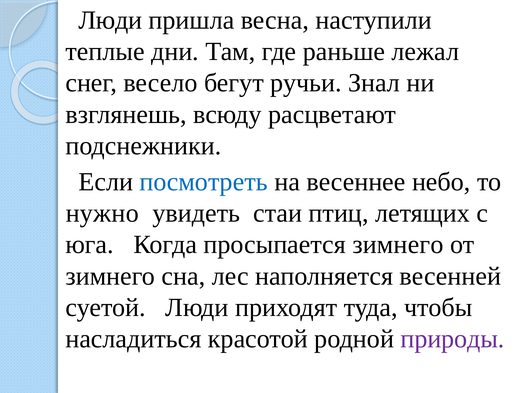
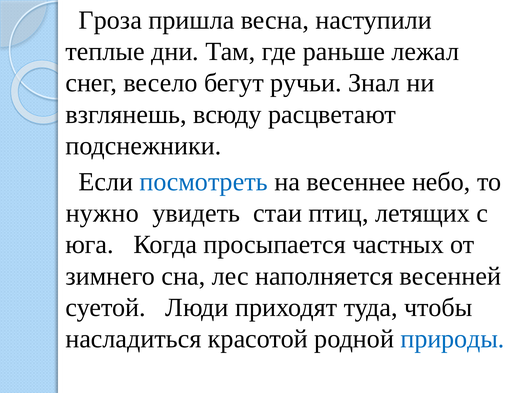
Люди at (110, 20): Люди -> Гроза
просыпается зимнего: зимнего -> частных
природы colour: purple -> blue
